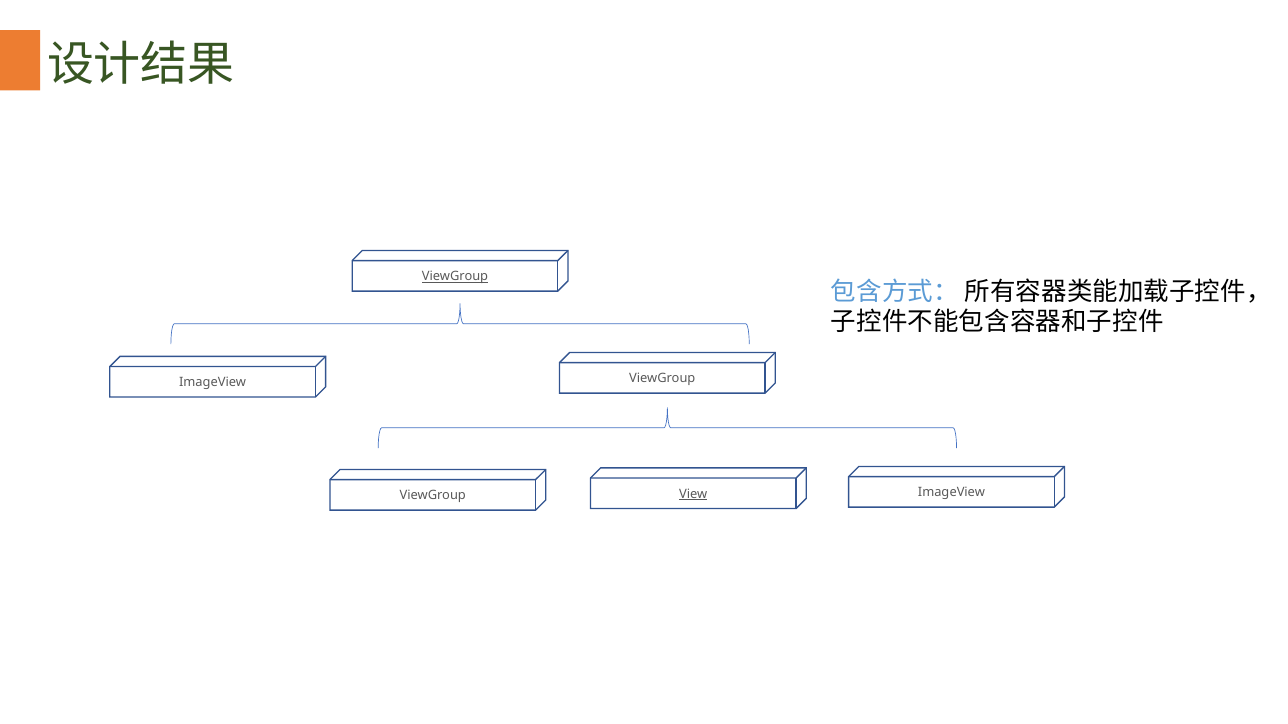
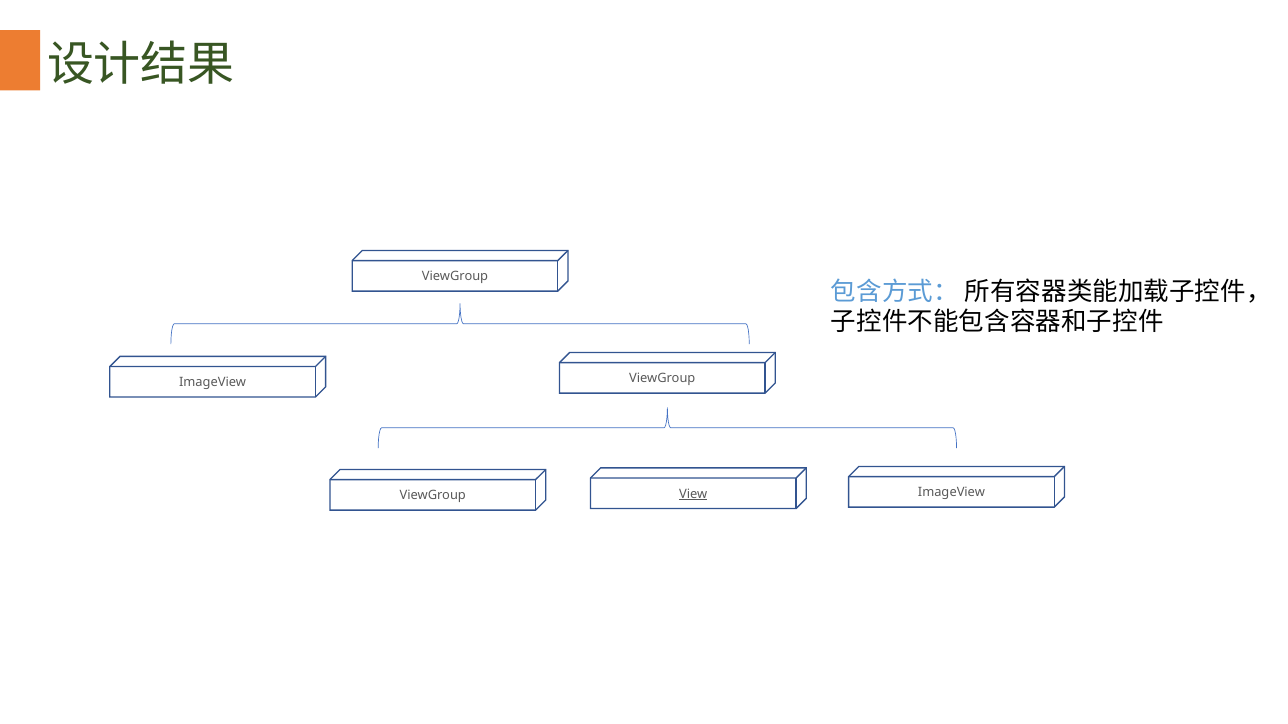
ViewGroup at (455, 277) underline: present -> none
